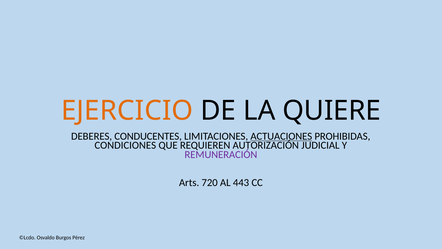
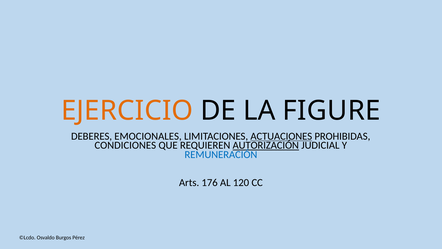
QUIERE: QUIERE -> FIGURE
CONDUCENTES: CONDUCENTES -> EMOCIONALES
AUTORIZACIÓN underline: none -> present
REMUNERACIÓN colour: purple -> blue
720: 720 -> 176
443: 443 -> 120
